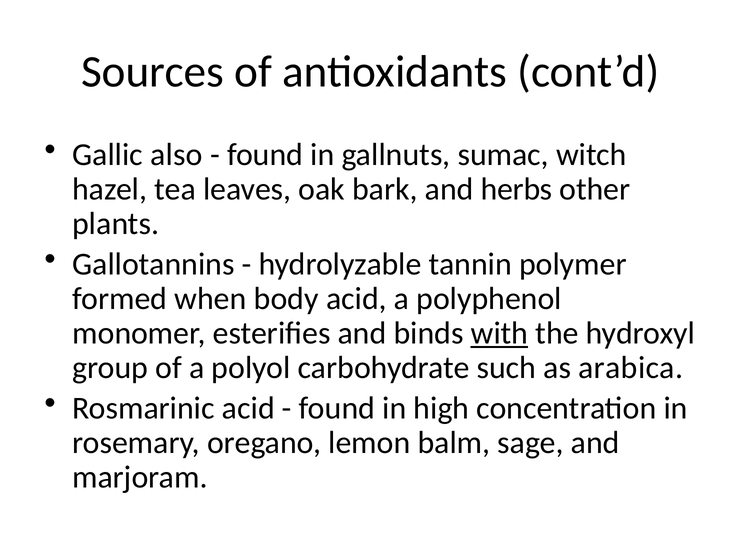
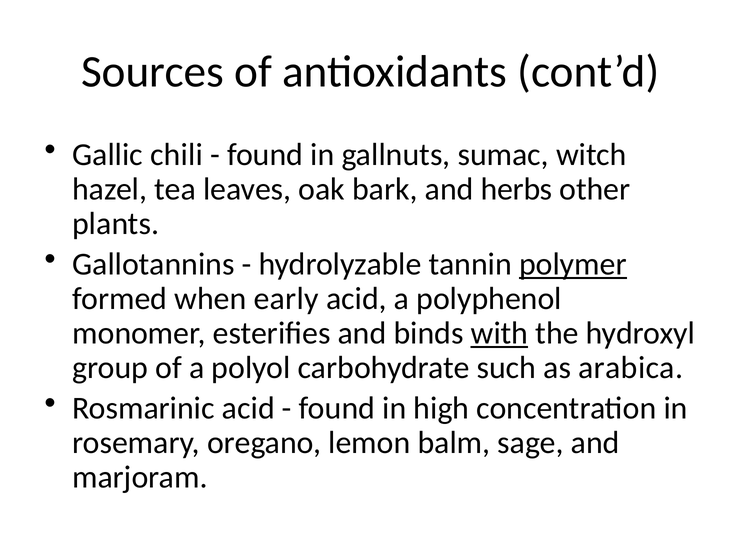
also: also -> chili
polymer underline: none -> present
body: body -> early
